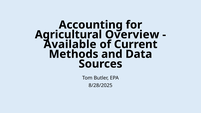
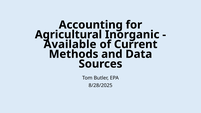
Overview: Overview -> Inorganic
